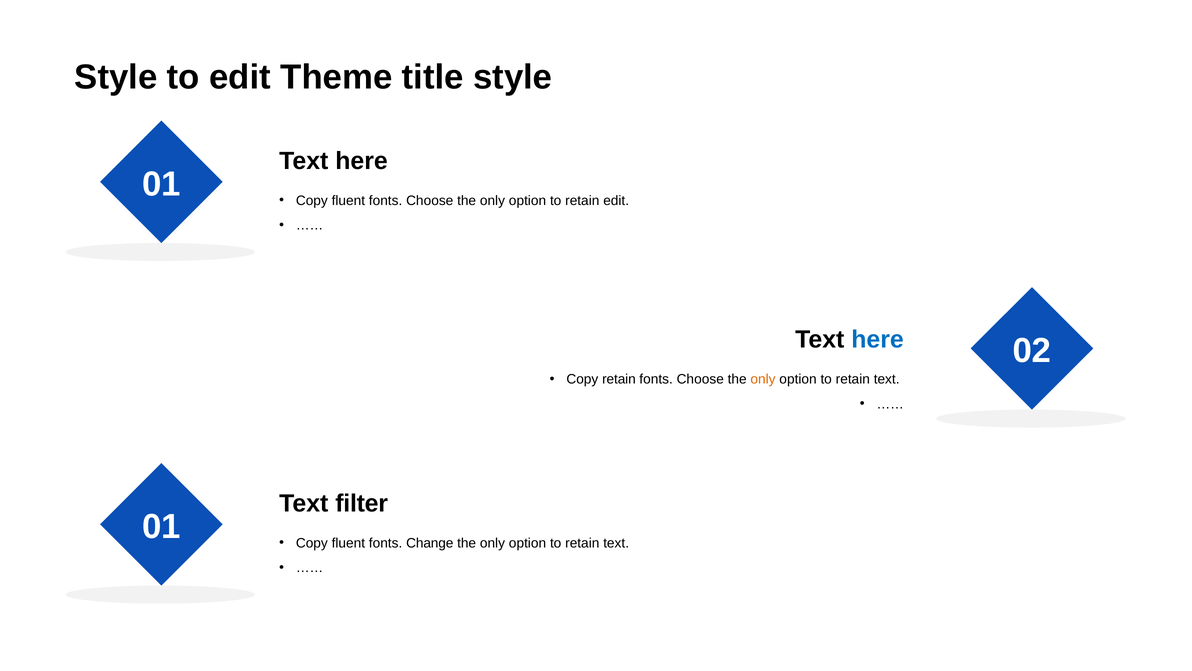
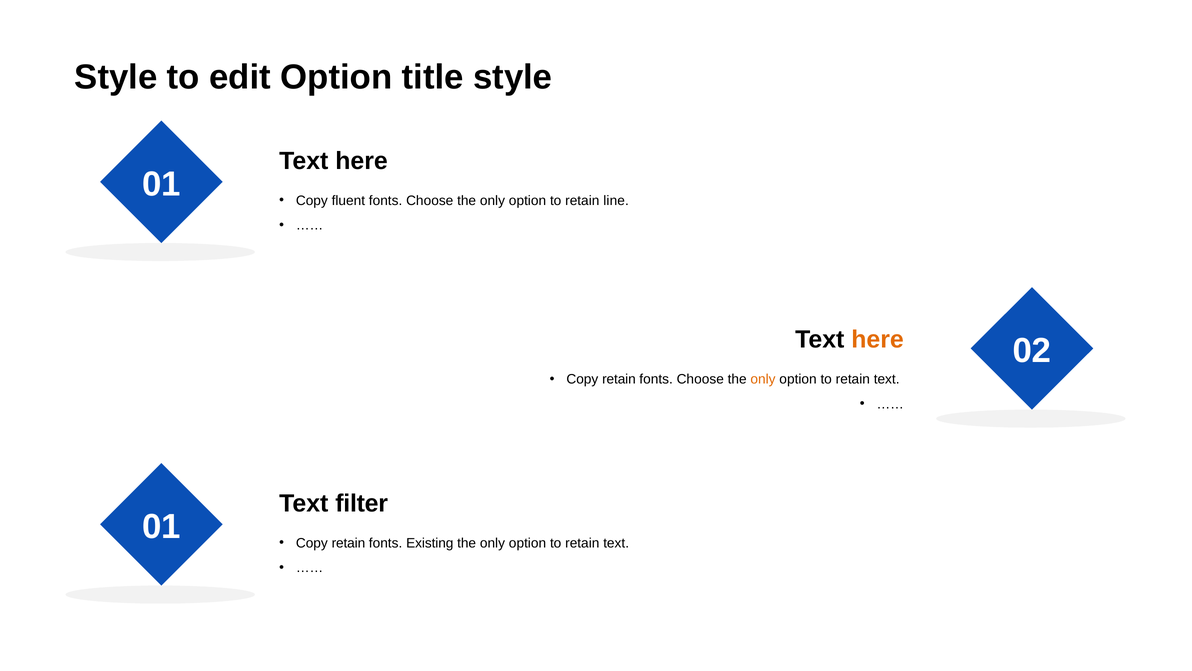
edit Theme: Theme -> Option
retain edit: edit -> line
here at (878, 339) colour: blue -> orange
fluent at (348, 543): fluent -> retain
Change: Change -> Existing
